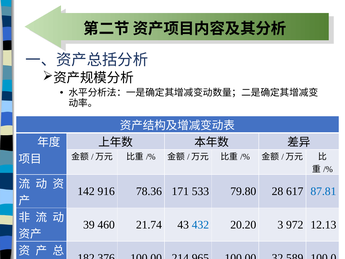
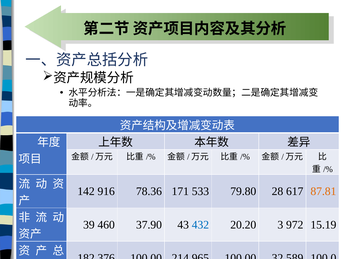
87.81 colour: blue -> orange
21.74: 21.74 -> 37.90
12.13: 12.13 -> 15.19
